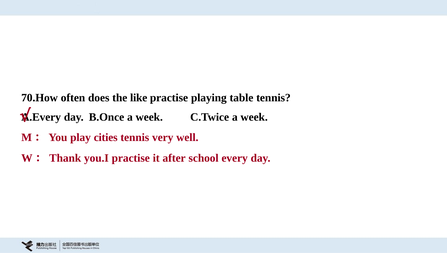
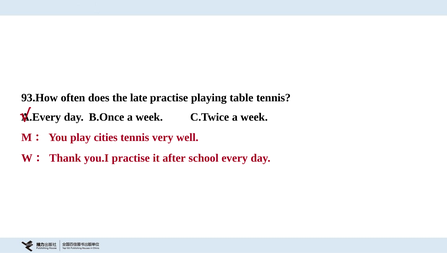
70.How: 70.How -> 93.How
like: like -> late
